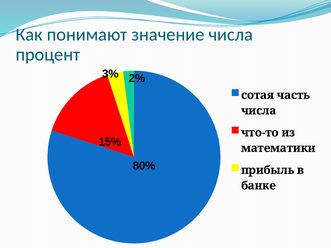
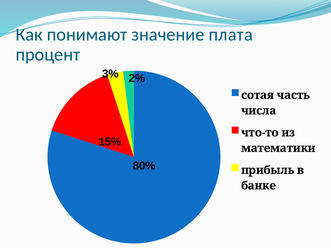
значение числа: числа -> плата
